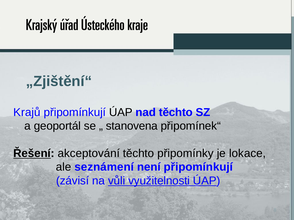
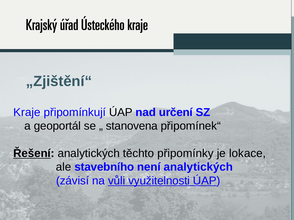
Krajů: Krajů -> Kraje
nad těchto: těchto -> určení
Řešení akceptování: akceptování -> analytických
seznámení: seznámení -> stavebního
není připomínkují: připomínkují -> analytických
